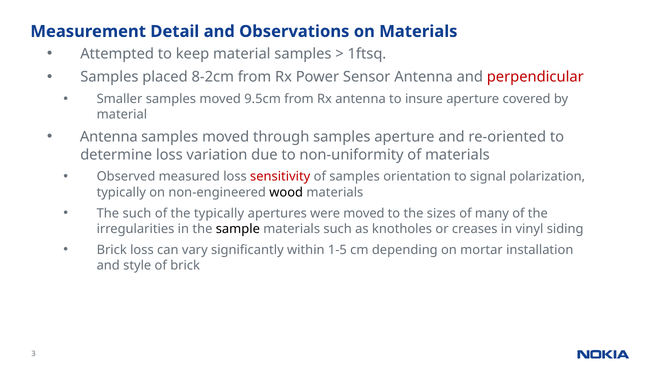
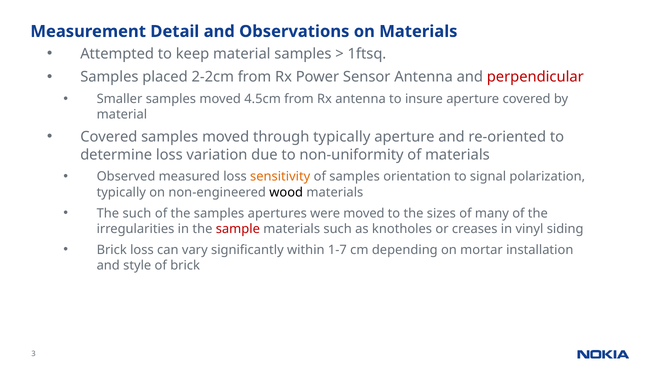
8-2cm: 8-2cm -> 2-2cm
9.5cm: 9.5cm -> 4.5cm
Antenna at (109, 137): Antenna -> Covered
through samples: samples -> typically
sensitivity colour: red -> orange
the typically: typically -> samples
sample colour: black -> red
1-5: 1-5 -> 1-7
